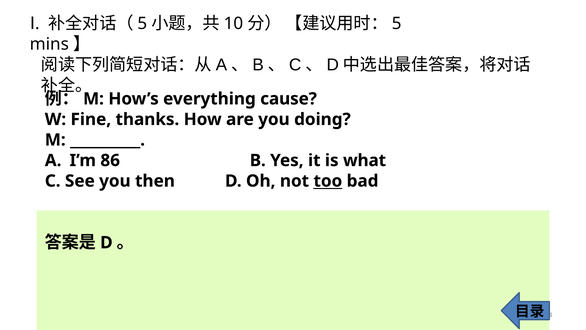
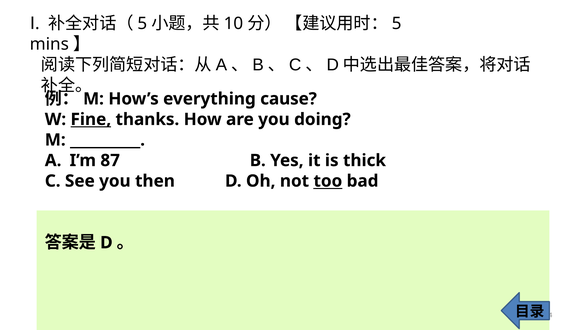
Fine underline: none -> present
86: 86 -> 87
what: what -> thick
